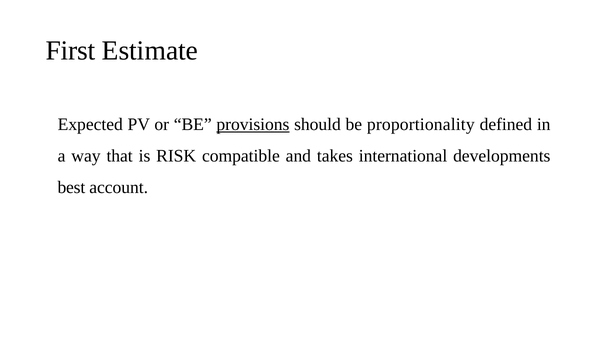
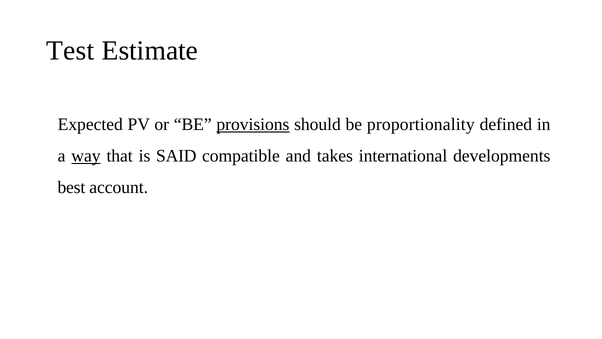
First: First -> Test
way underline: none -> present
RISK: RISK -> SAID
